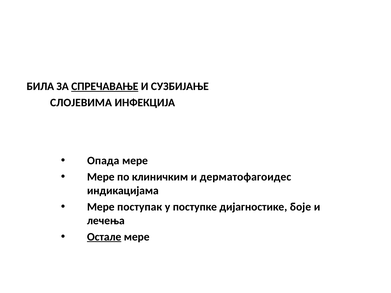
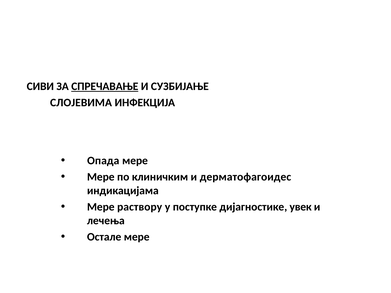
БИЛА: БИЛА -> СИВИ
поступак: поступак -> раствору
боје: боје -> увек
Остале underline: present -> none
